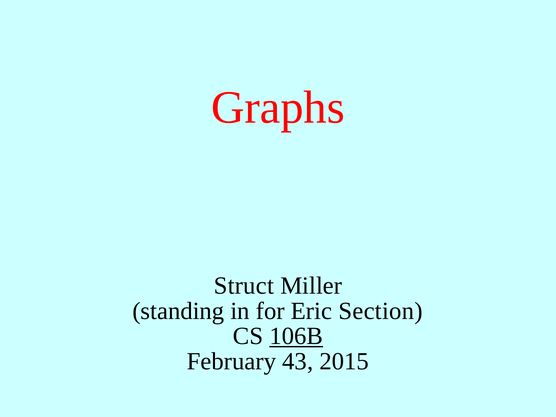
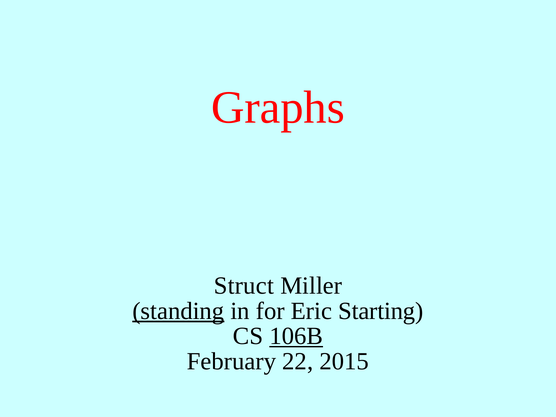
standing underline: none -> present
Section: Section -> Starting
43: 43 -> 22
